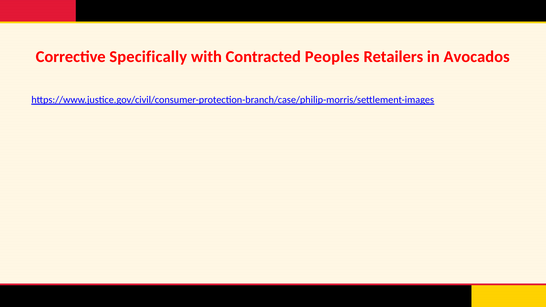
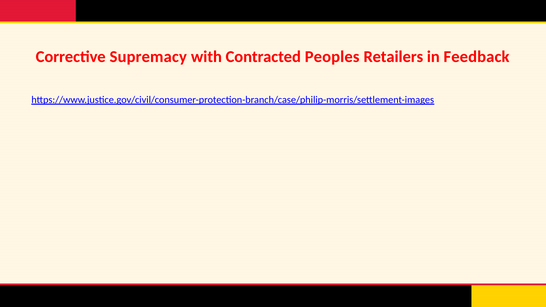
Specifically: Specifically -> Supremacy
Avocados: Avocados -> Feedback
